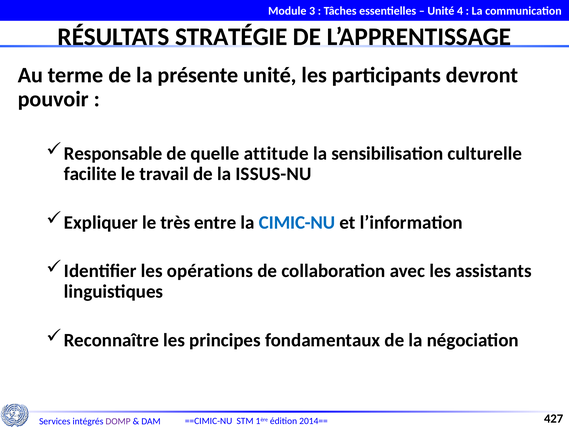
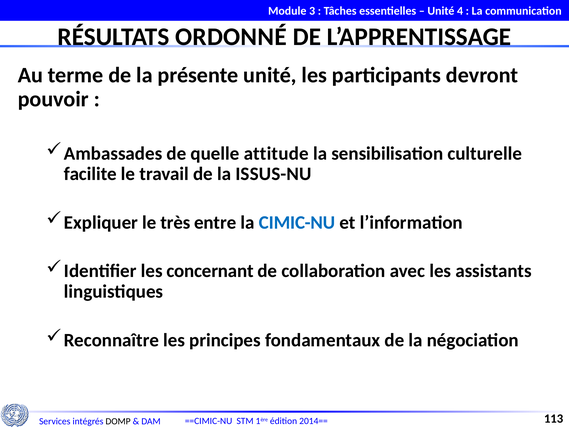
STRATÉGIE: STRATÉGIE -> ORDONNÉ
Responsable: Responsable -> Ambassades
opérations: opérations -> concernant
DOMP colour: purple -> black
427: 427 -> 113
